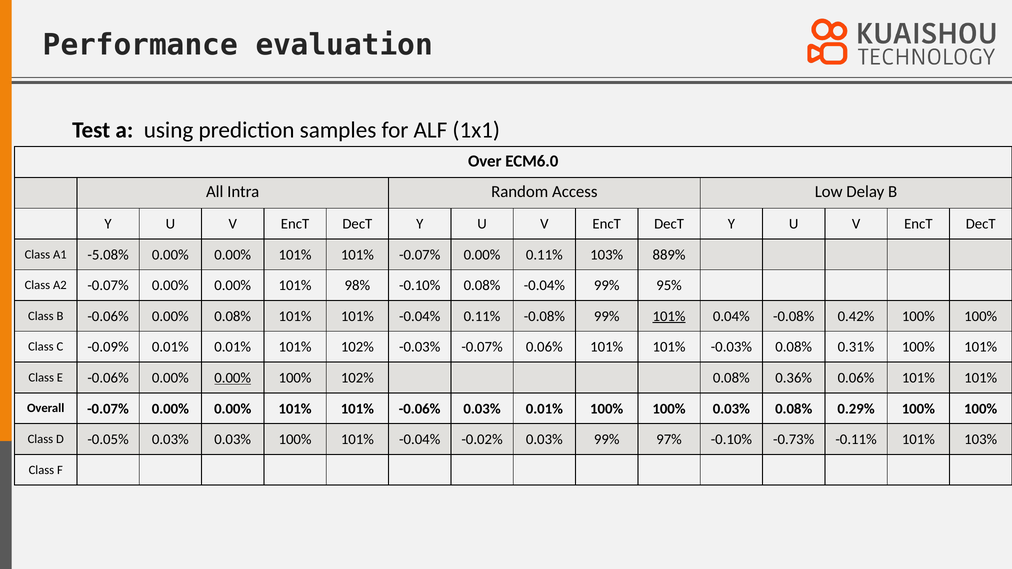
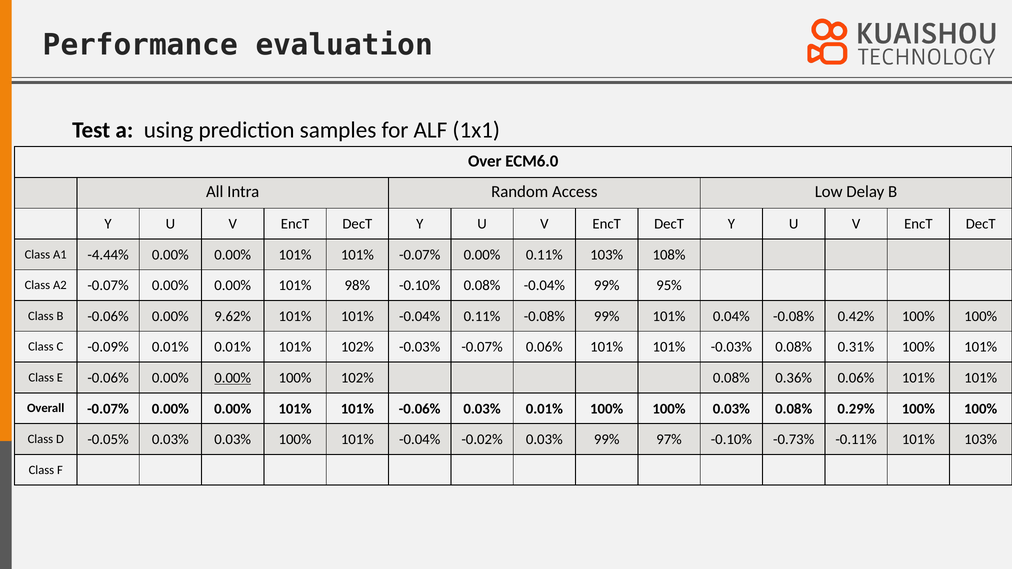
-5.08%: -5.08% -> -4.44%
889%: 889% -> 108%
0.00% 0.08%: 0.08% -> 9.62%
101% at (669, 316) underline: present -> none
